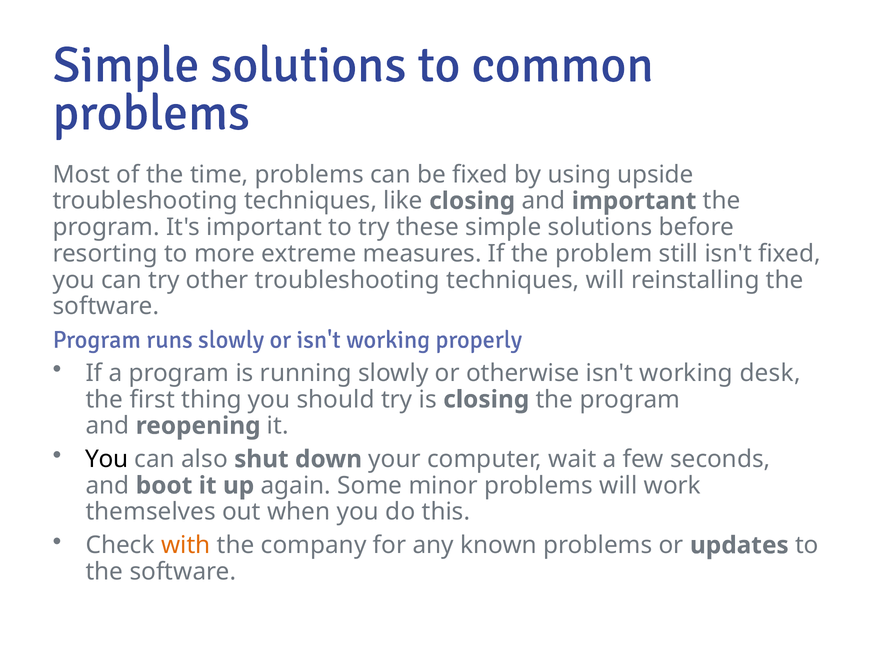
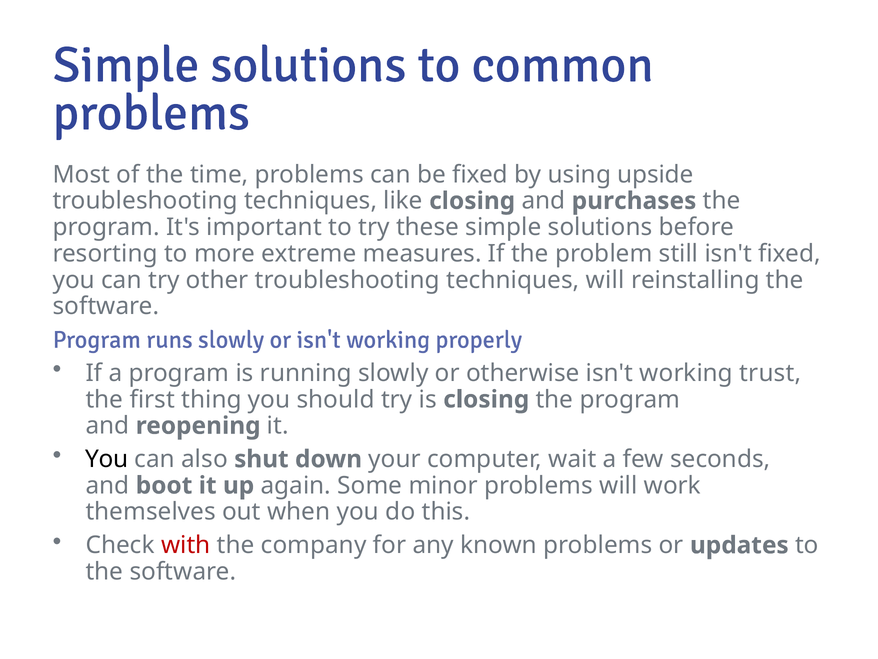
and important: important -> purchases
desk: desk -> trust
with colour: orange -> red
